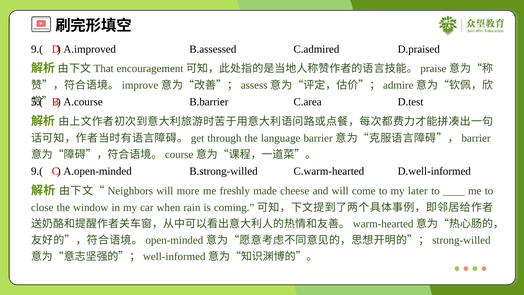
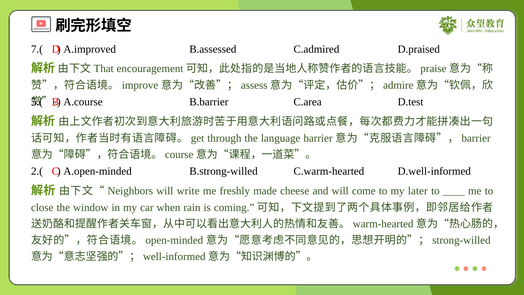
9.( at (37, 49): 9.( -> 7.(
9.( at (37, 171): 9.( -> 2.(
more: more -> write
